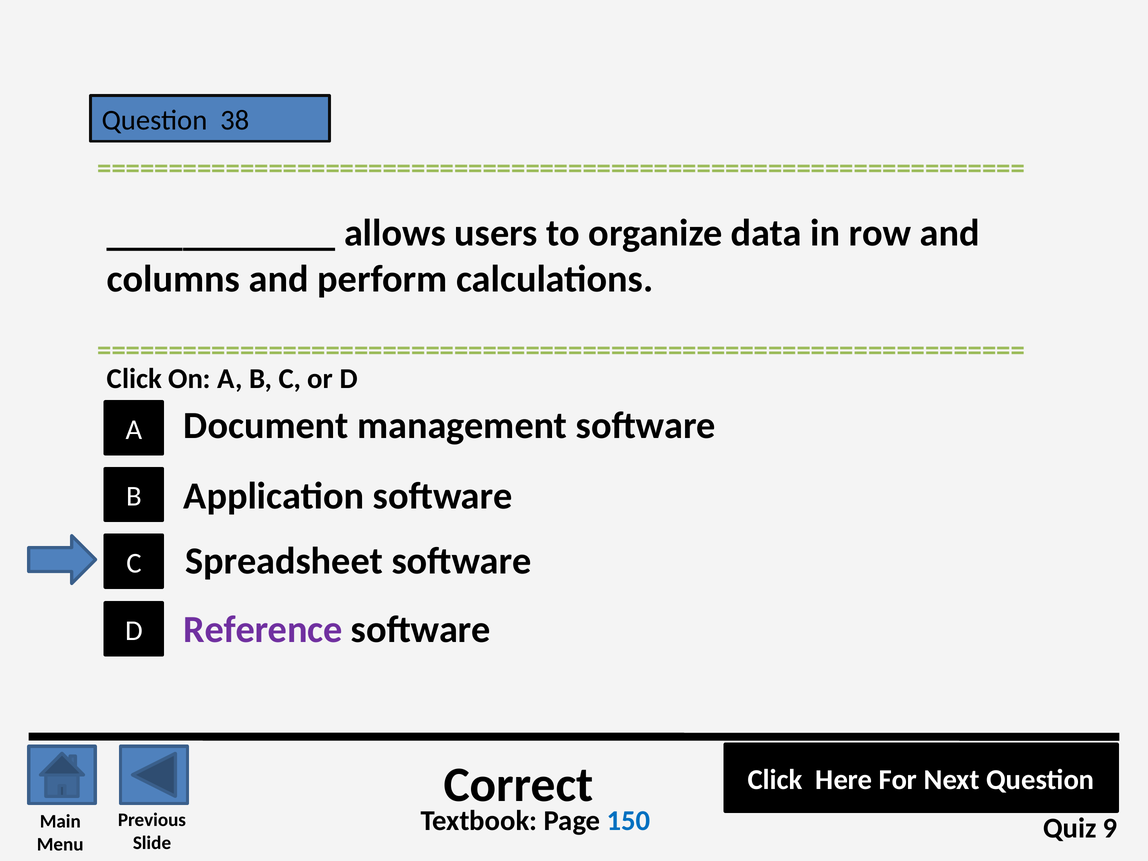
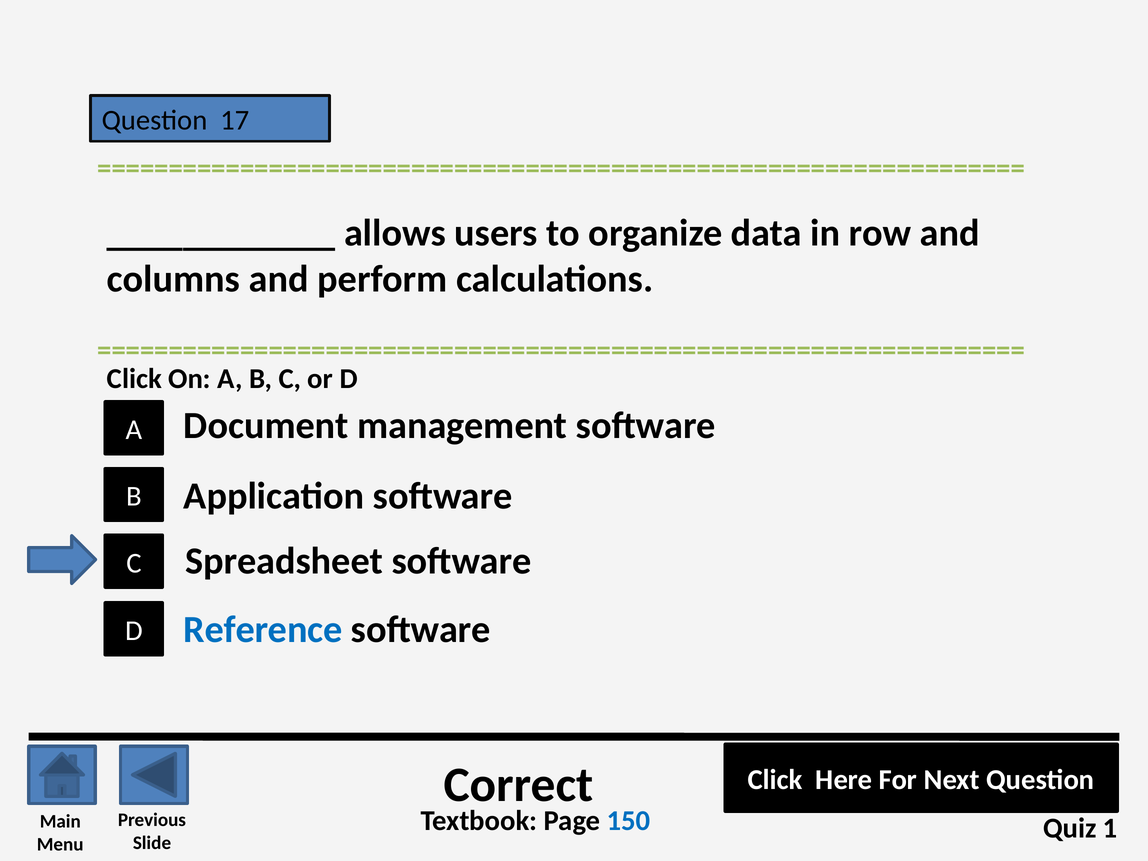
38: 38 -> 17
Reference colour: purple -> blue
9: 9 -> 1
